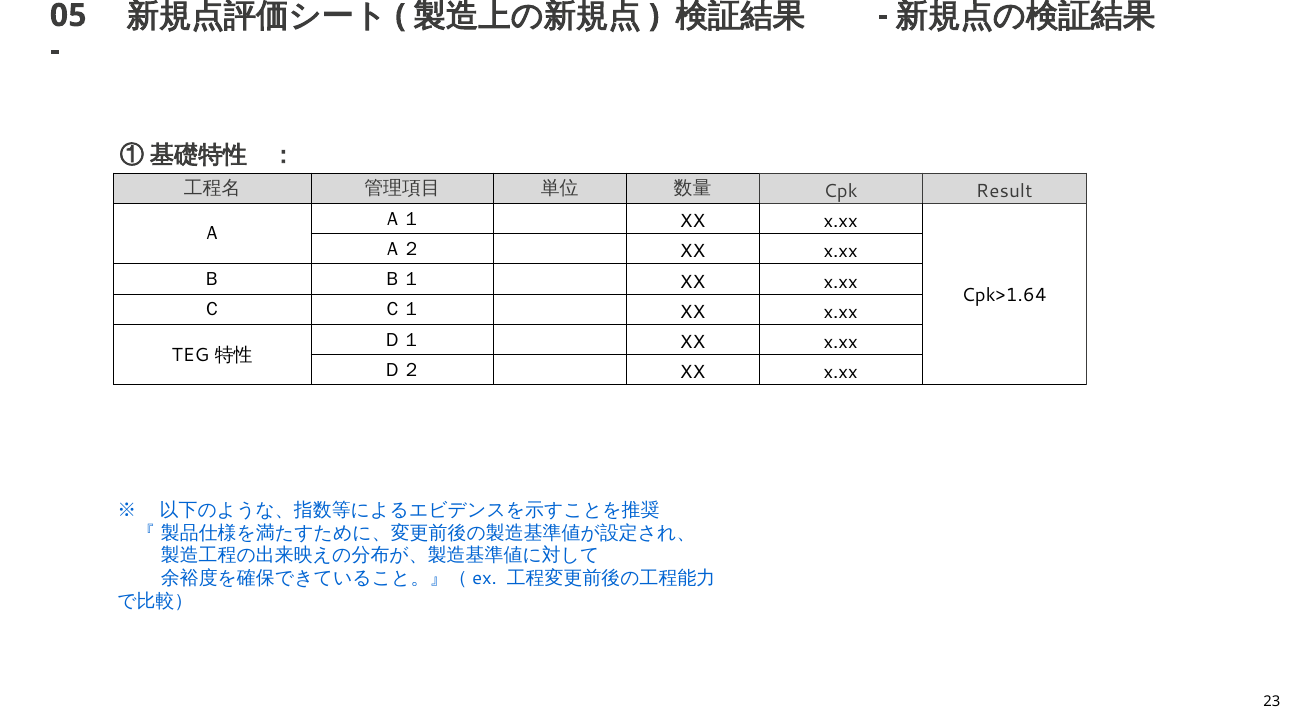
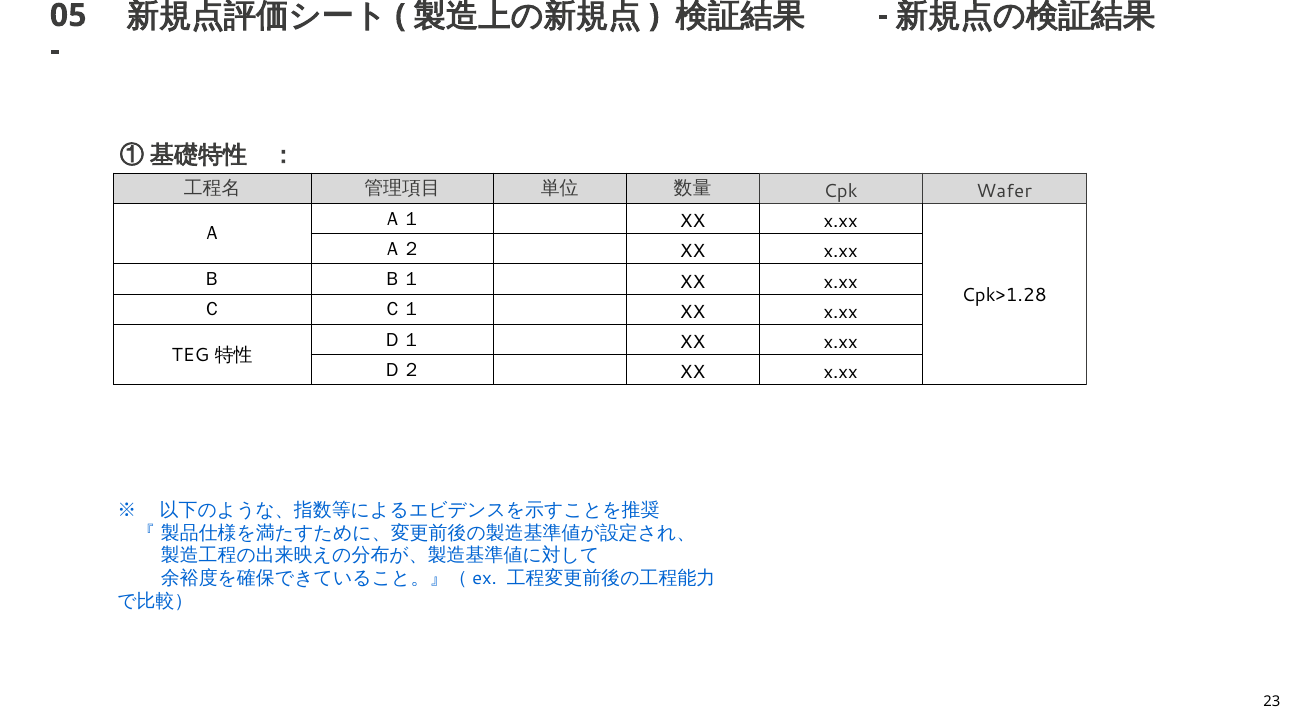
Result: Result -> Wafer
Cpk>1.64: Cpk>1.64 -> Cpk>1.28
